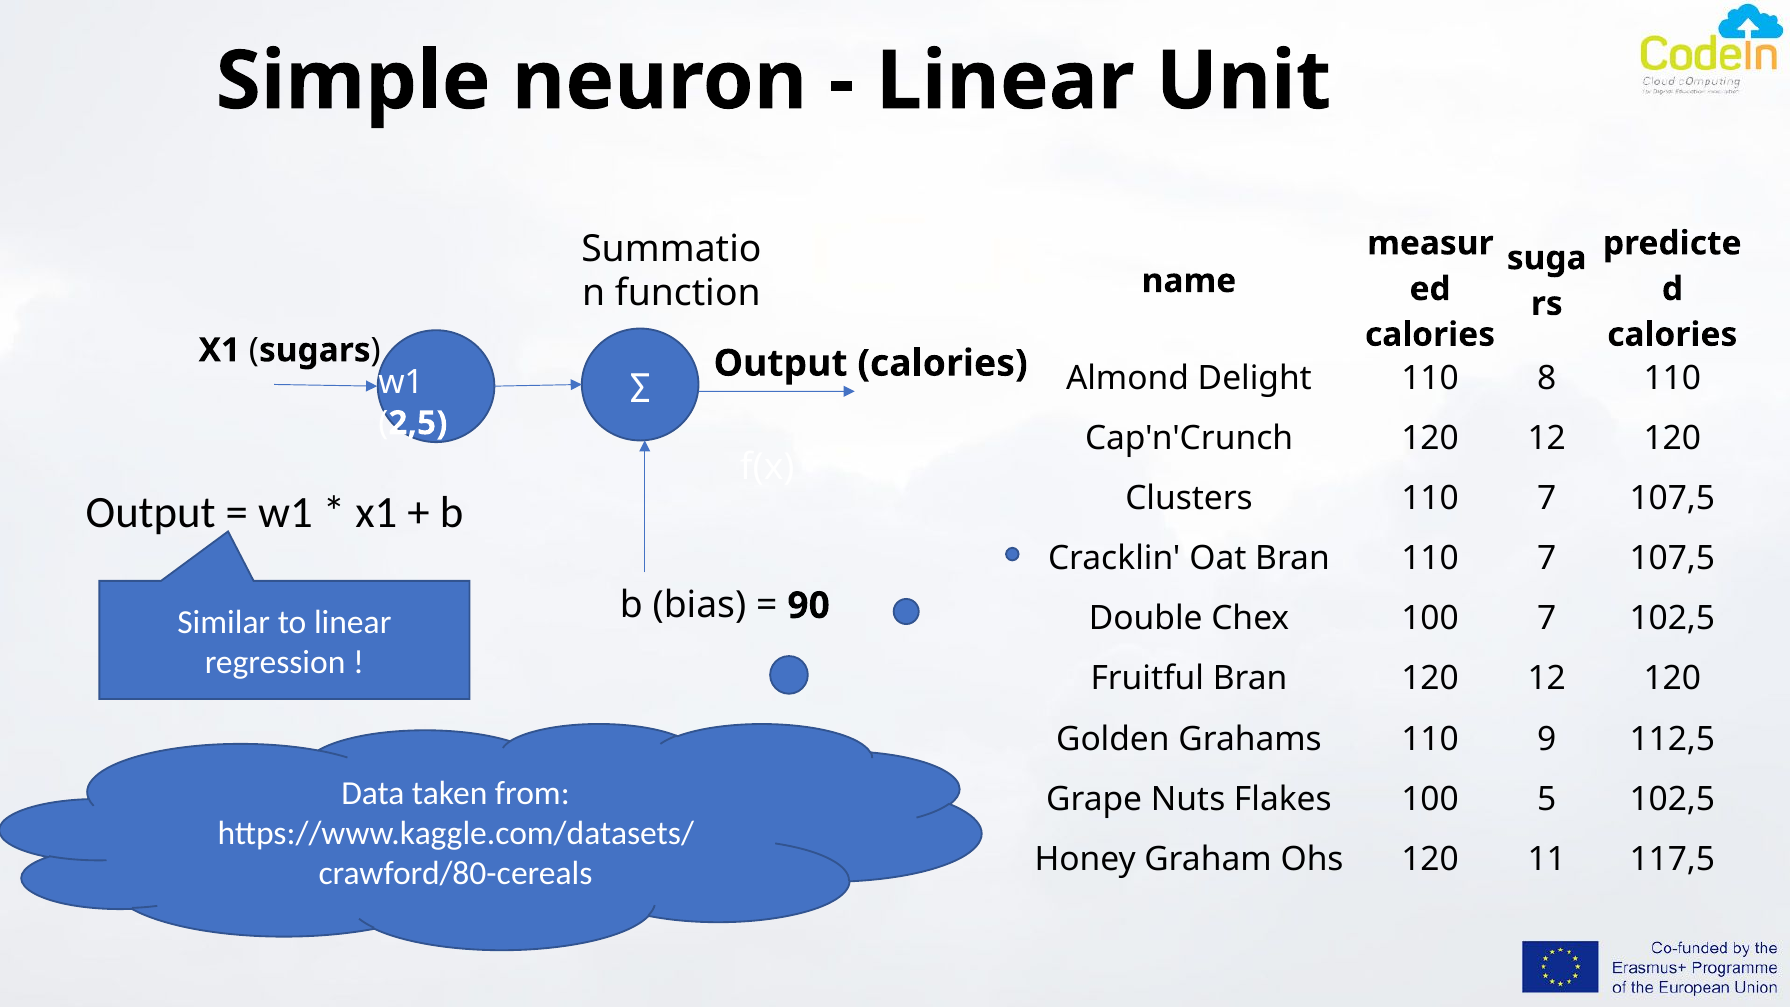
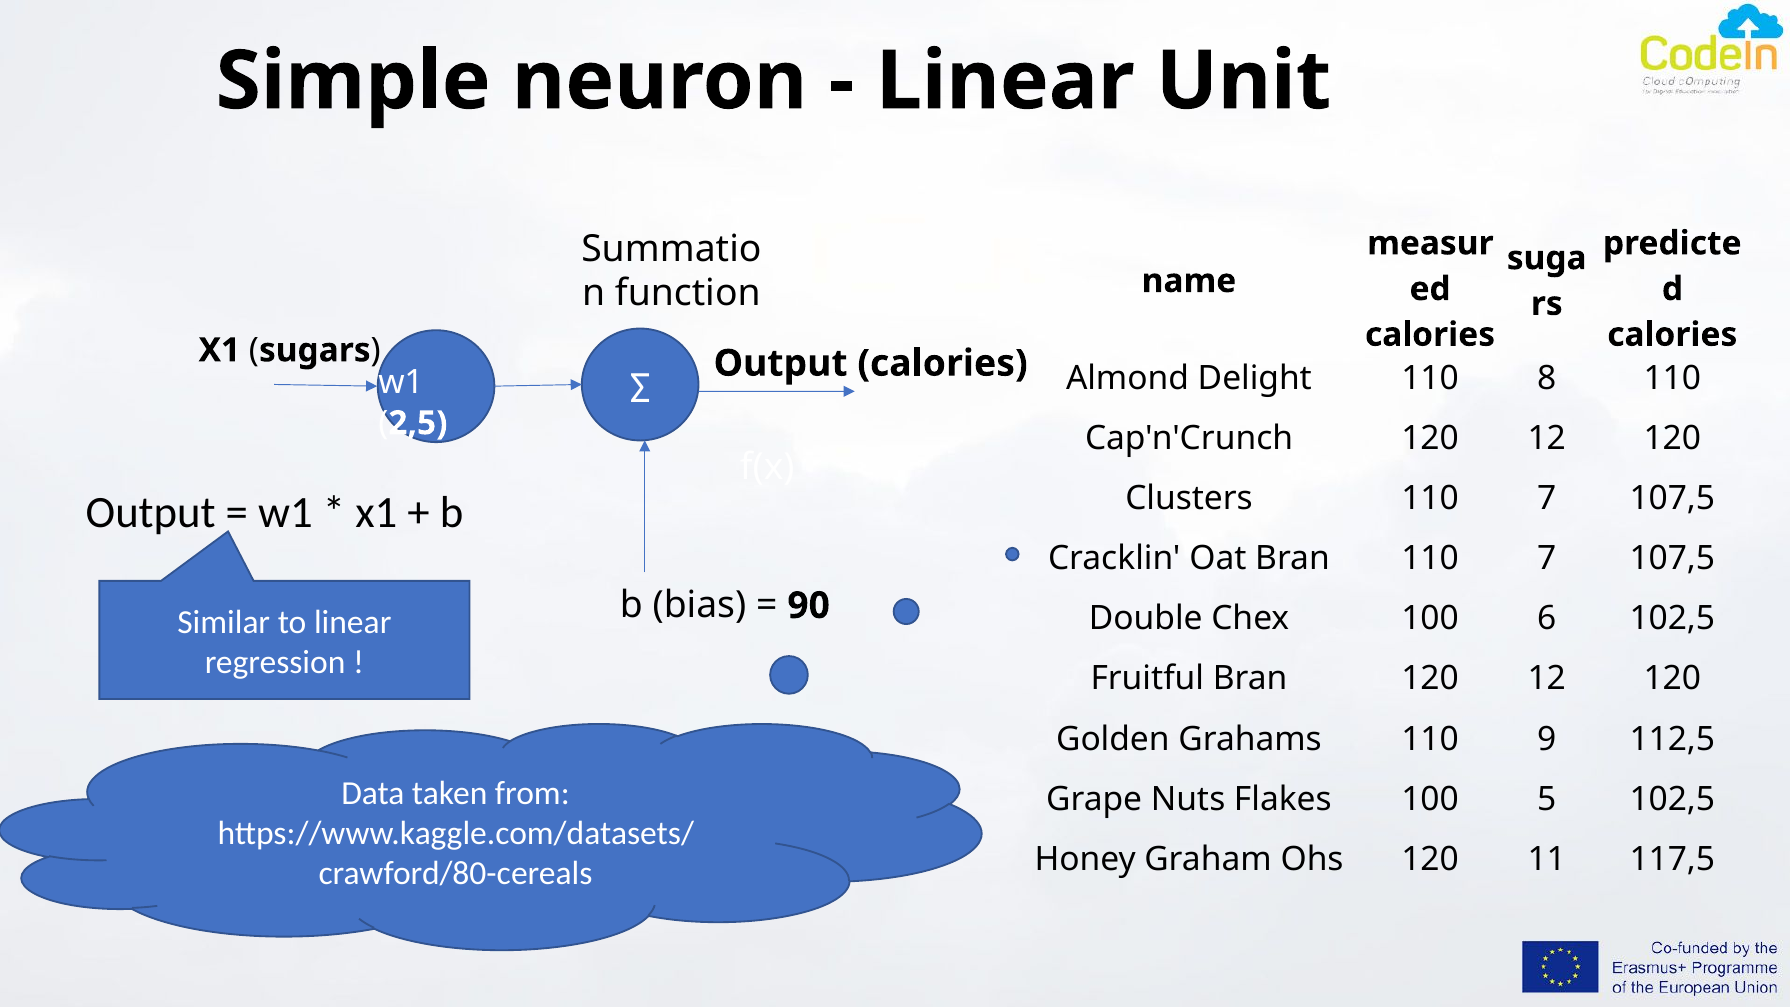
100 7: 7 -> 6
